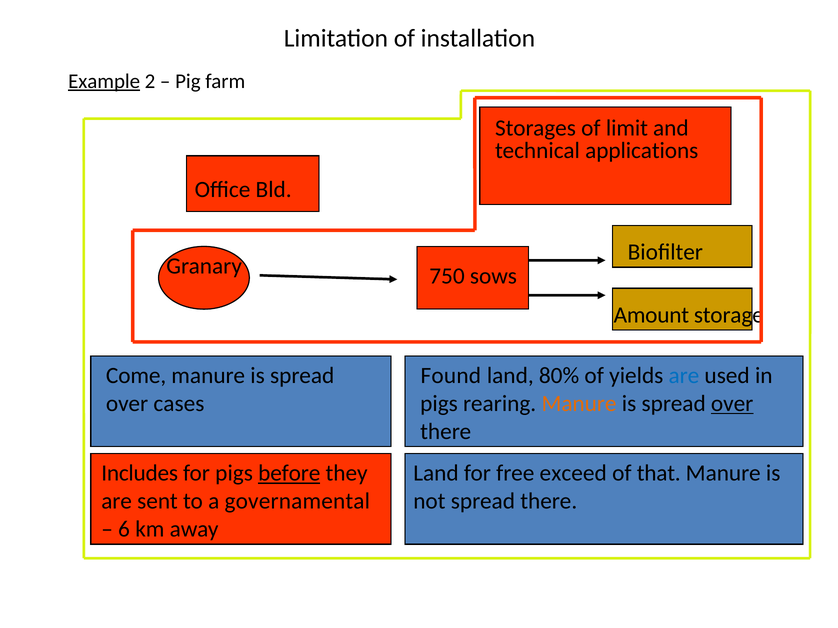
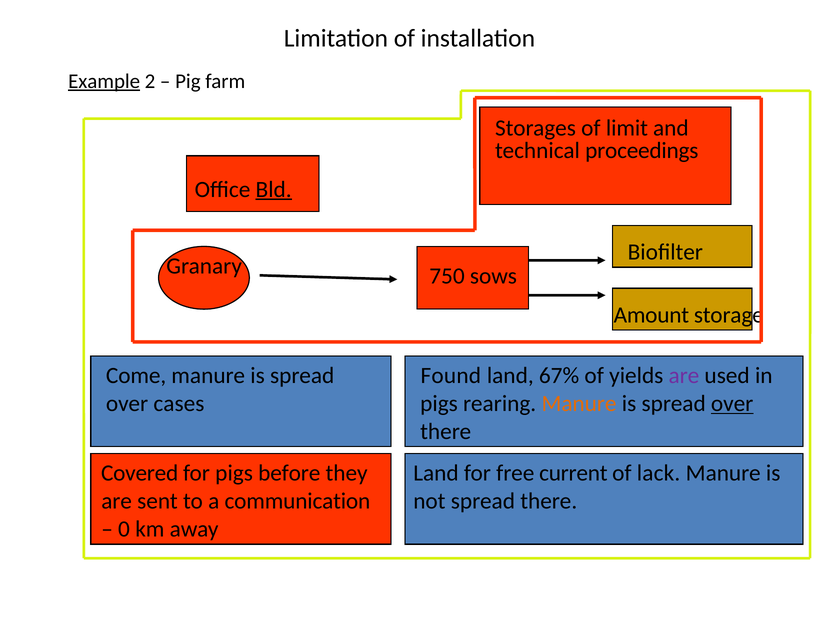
applications: applications -> proceedings
Bld underline: none -> present
80%: 80% -> 67%
are at (684, 376) colour: blue -> purple
Includes: Includes -> Covered
before underline: present -> none
exceed: exceed -> current
that: that -> lack
governamental: governamental -> communication
6: 6 -> 0
